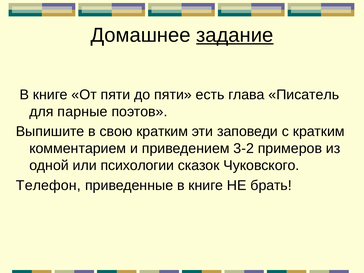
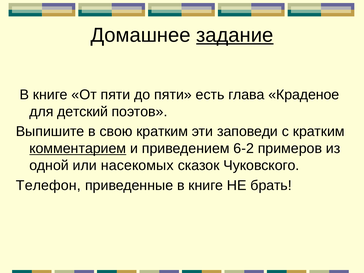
Писатель: Писатель -> Краденое
парные: парные -> детский
комментарием underline: none -> present
3-2: 3-2 -> 6-2
психологии: психологии -> насекомых
